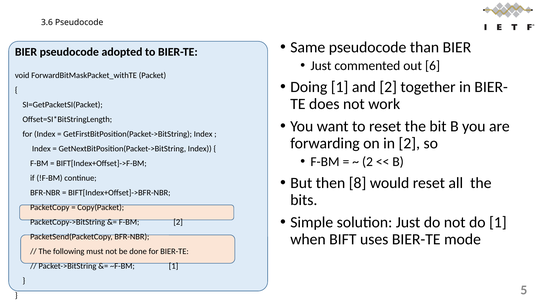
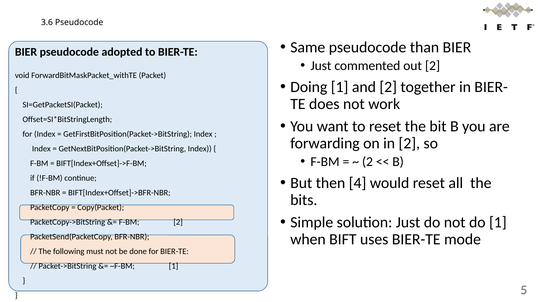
out 6: 6 -> 2
8: 8 -> 4
